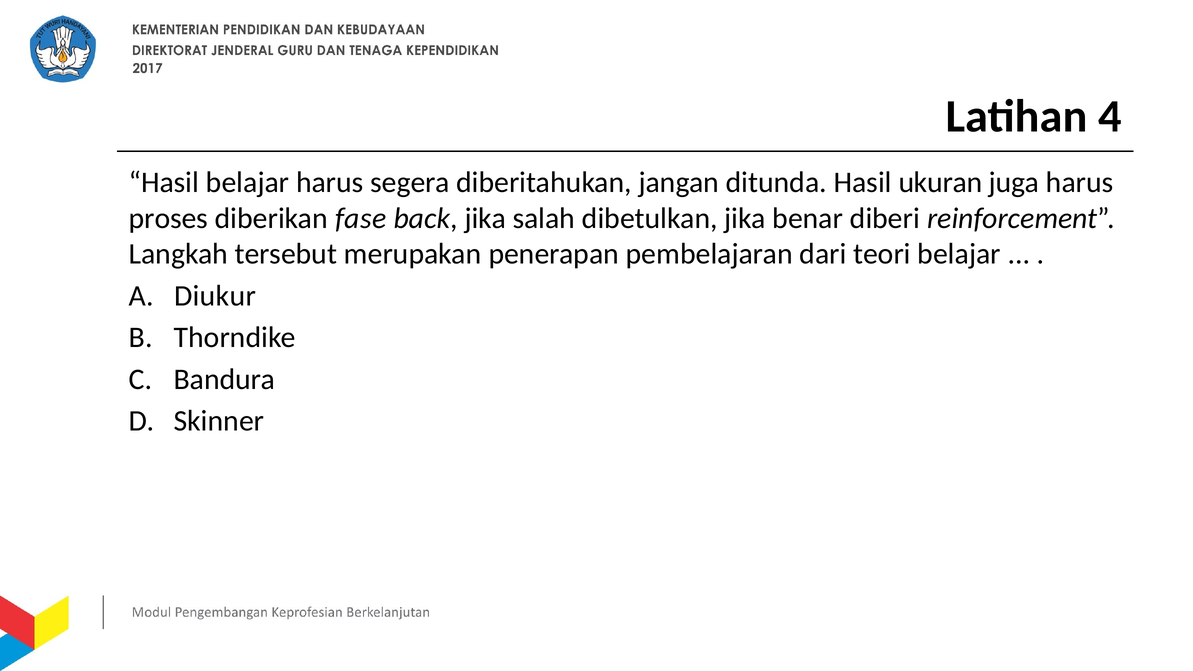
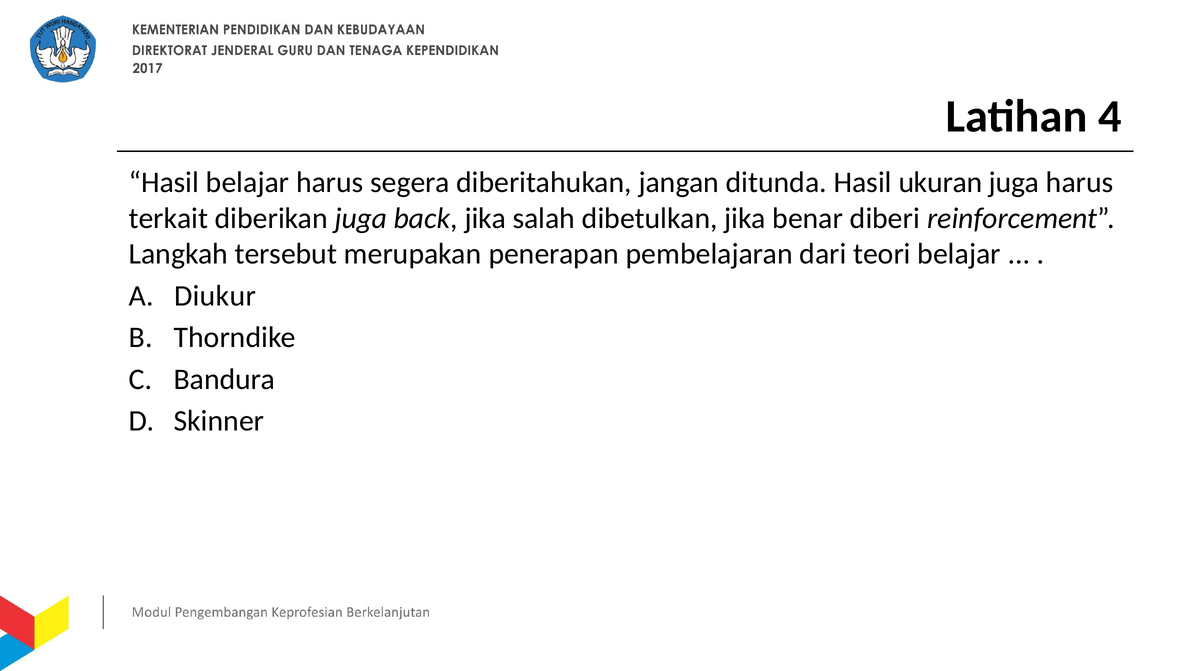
proses: proses -> terkait
diberikan fase: fase -> juga
